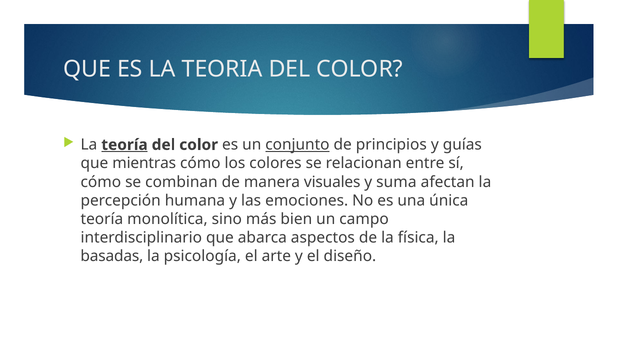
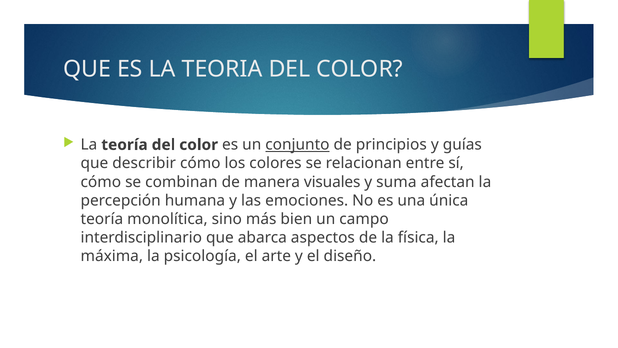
teoría at (125, 145) underline: present -> none
mientras: mientras -> describir
basadas: basadas -> máxima
